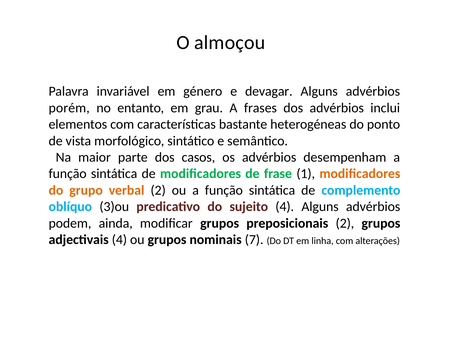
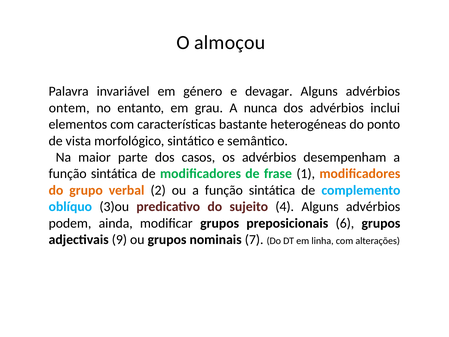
porém: porém -> ontem
frases: frases -> nunca
preposicionais 2: 2 -> 6
adjectivais 4: 4 -> 9
